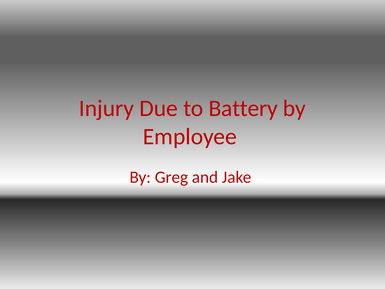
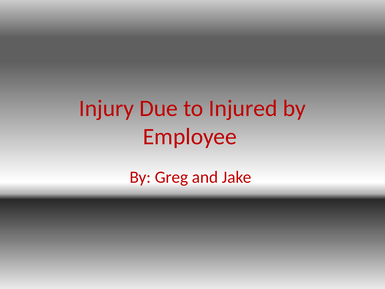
Battery: Battery -> Injured
